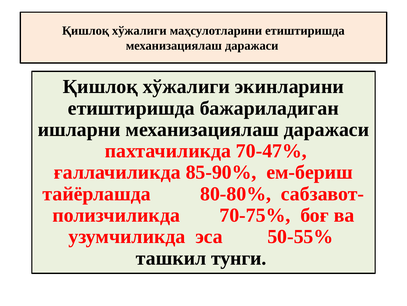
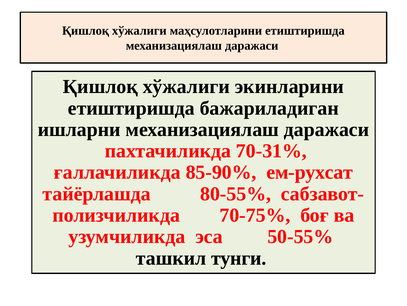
70-47%: 70-47% -> 70-31%
ем-бериш: ем-бериш -> ем-рухсат
80-80%: 80-80% -> 80-55%
